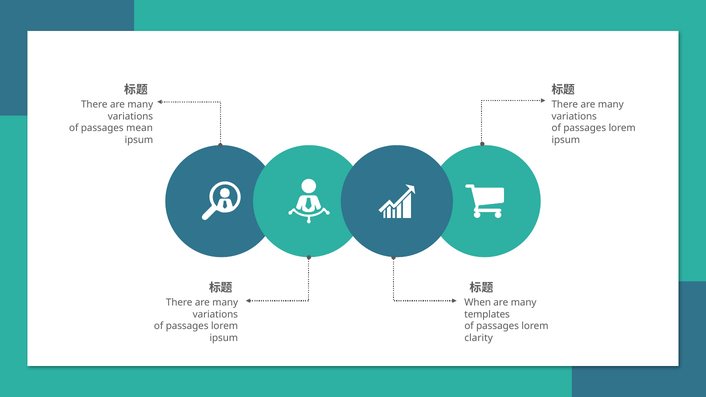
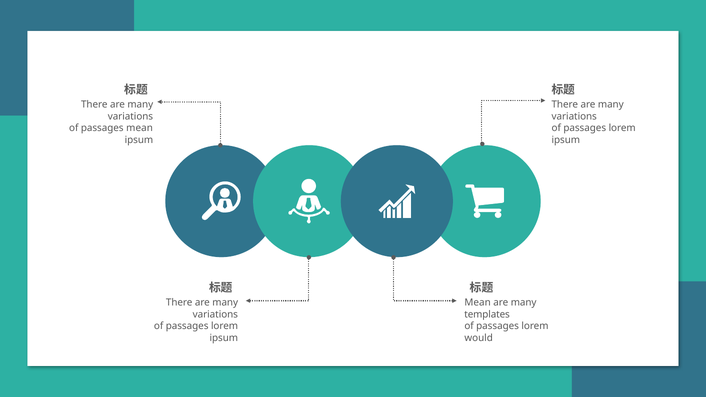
When at (478, 303): When -> Mean
clarity: clarity -> would
